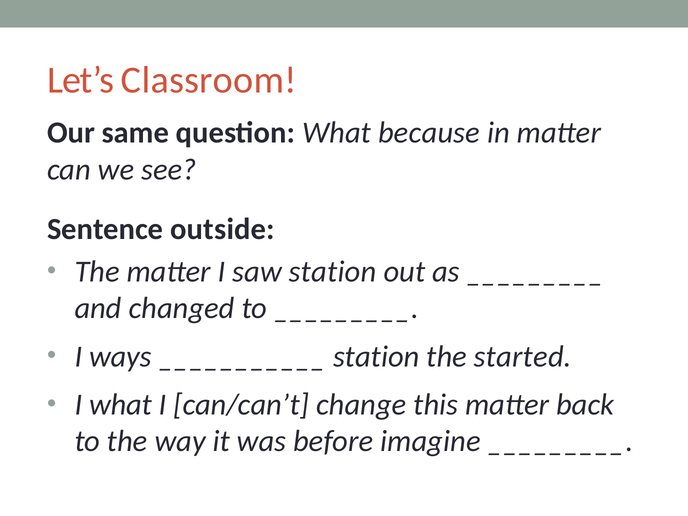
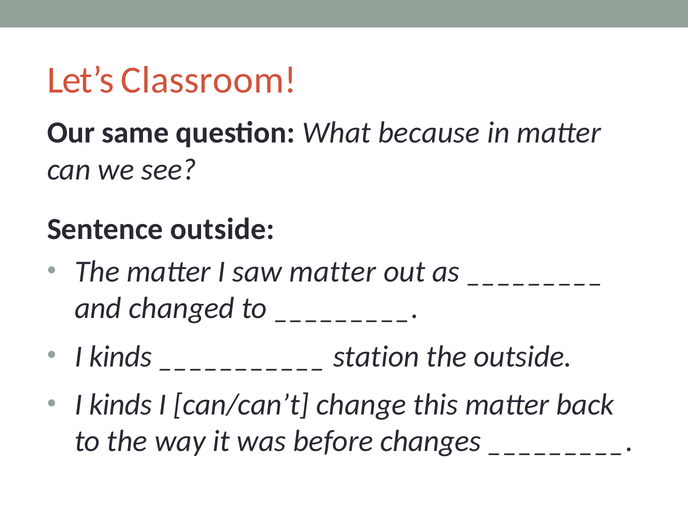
saw station: station -> matter
ways at (120, 357): ways -> kinds
the started: started -> outside
what at (121, 405): what -> kinds
imagine: imagine -> changes
